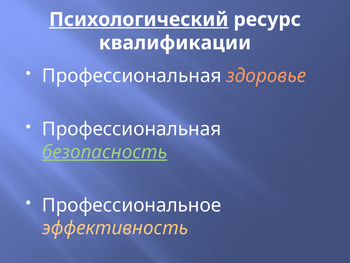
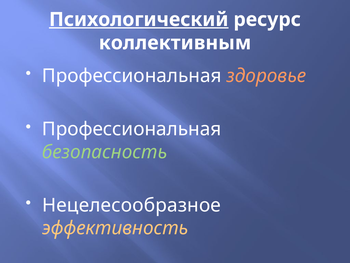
квалификации: квалификации -> коллективным
безопасность underline: present -> none
Профессиональное: Профессиональное -> Нецелесообразное
